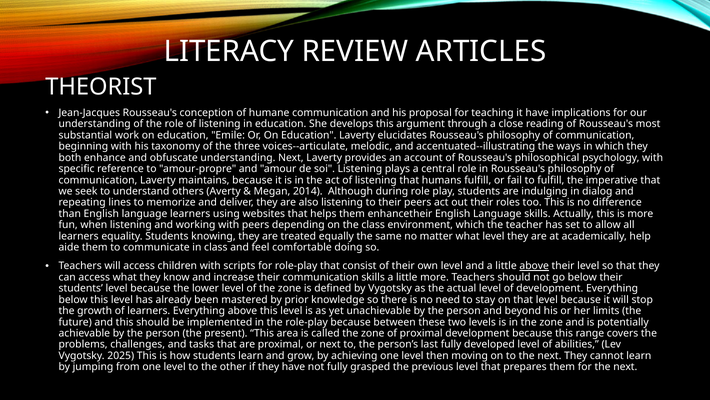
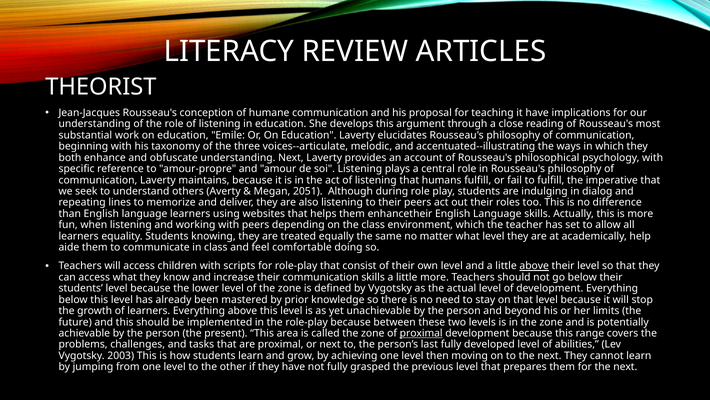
2014: 2014 -> 2051
proximal at (421, 333) underline: none -> present
2025: 2025 -> 2003
